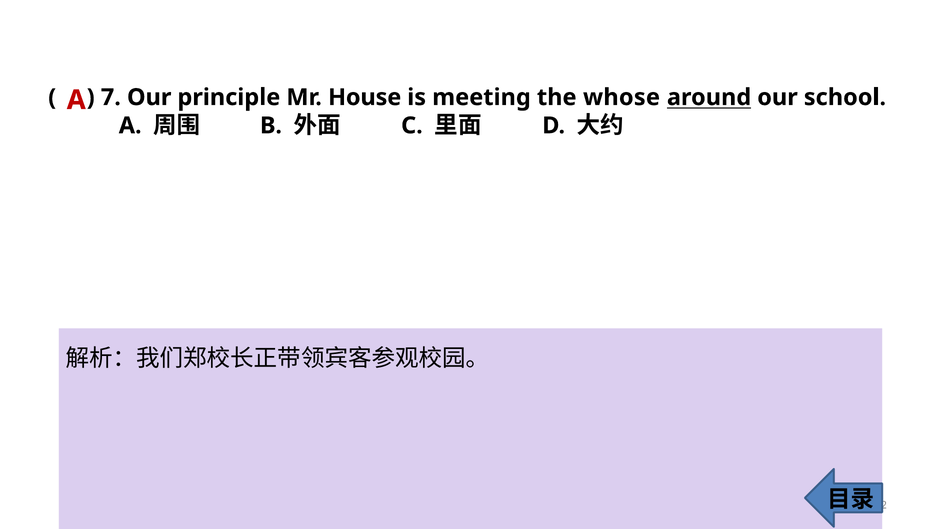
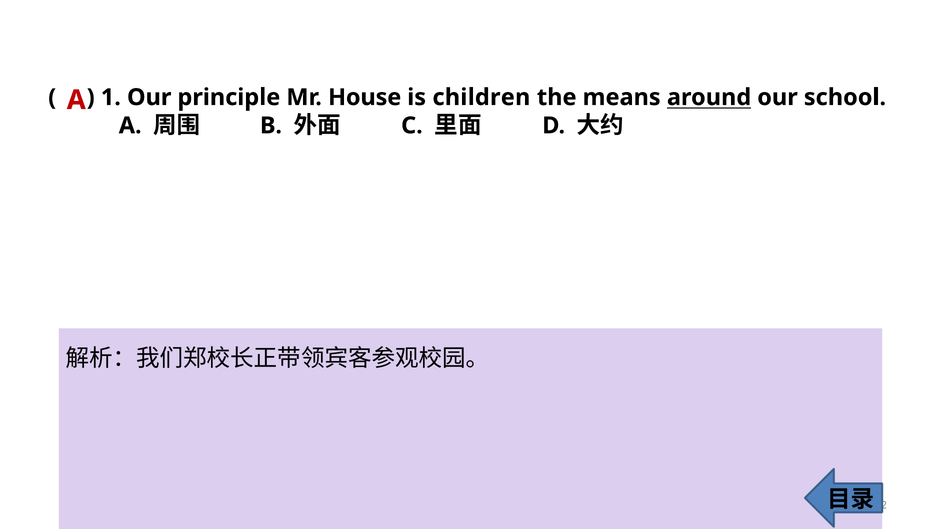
7: 7 -> 1
meeting: meeting -> children
whose: whose -> means
